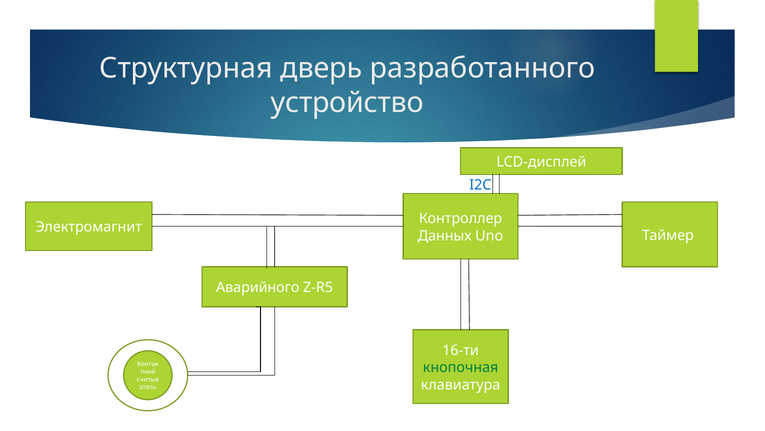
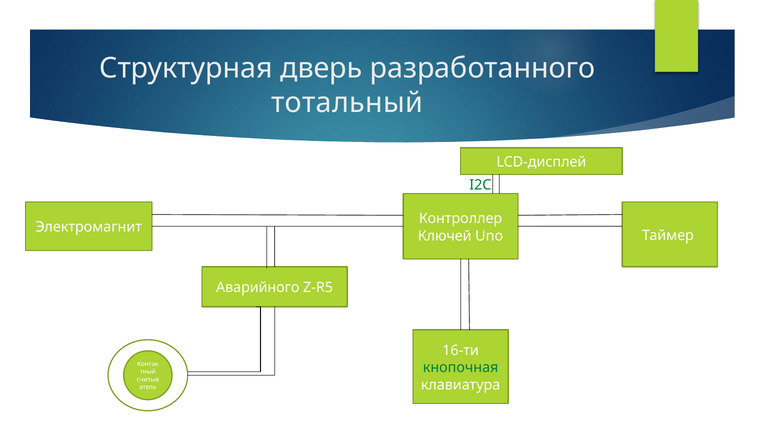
устройство: устройство -> тотальный
I2C colour: blue -> green
Данных: Данных -> Ключей
